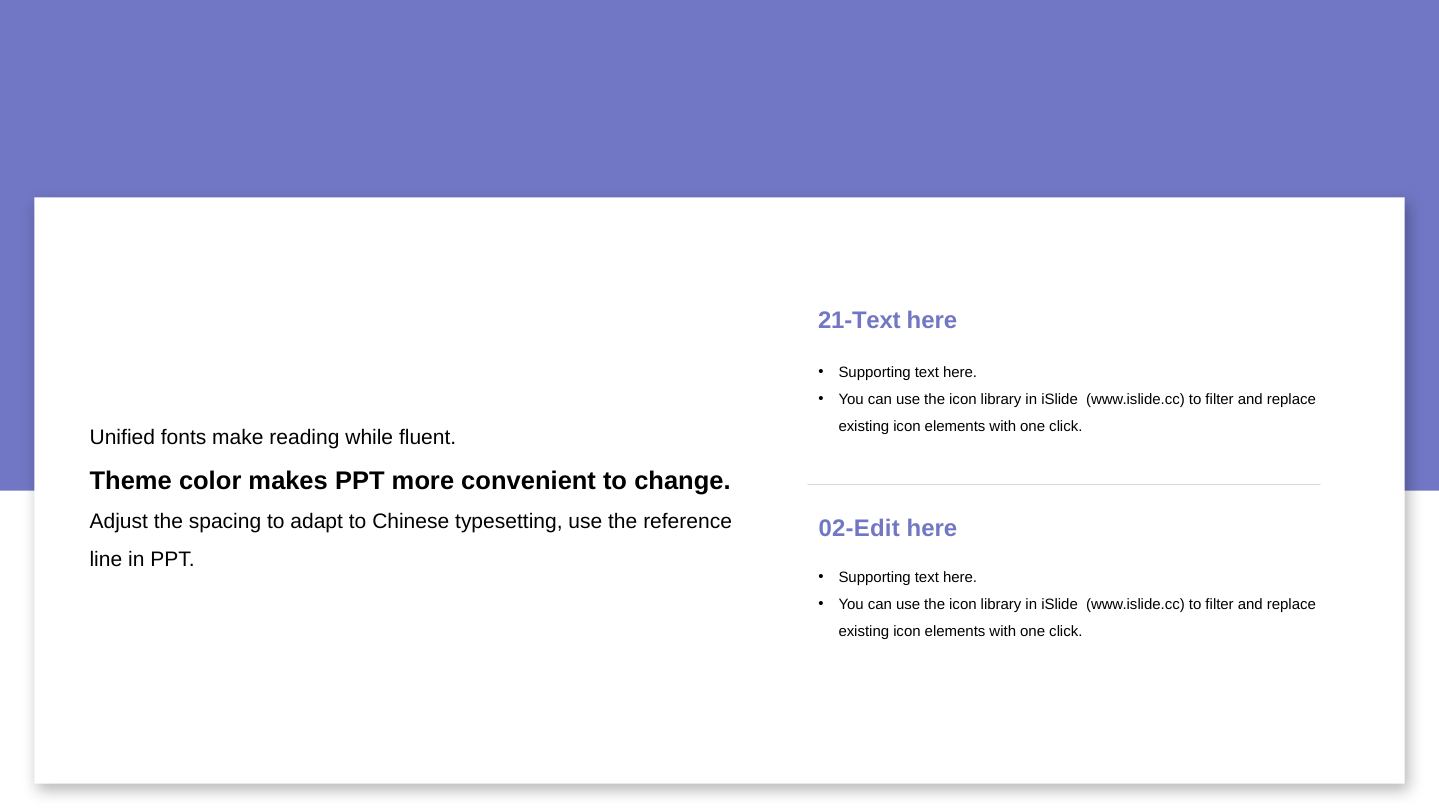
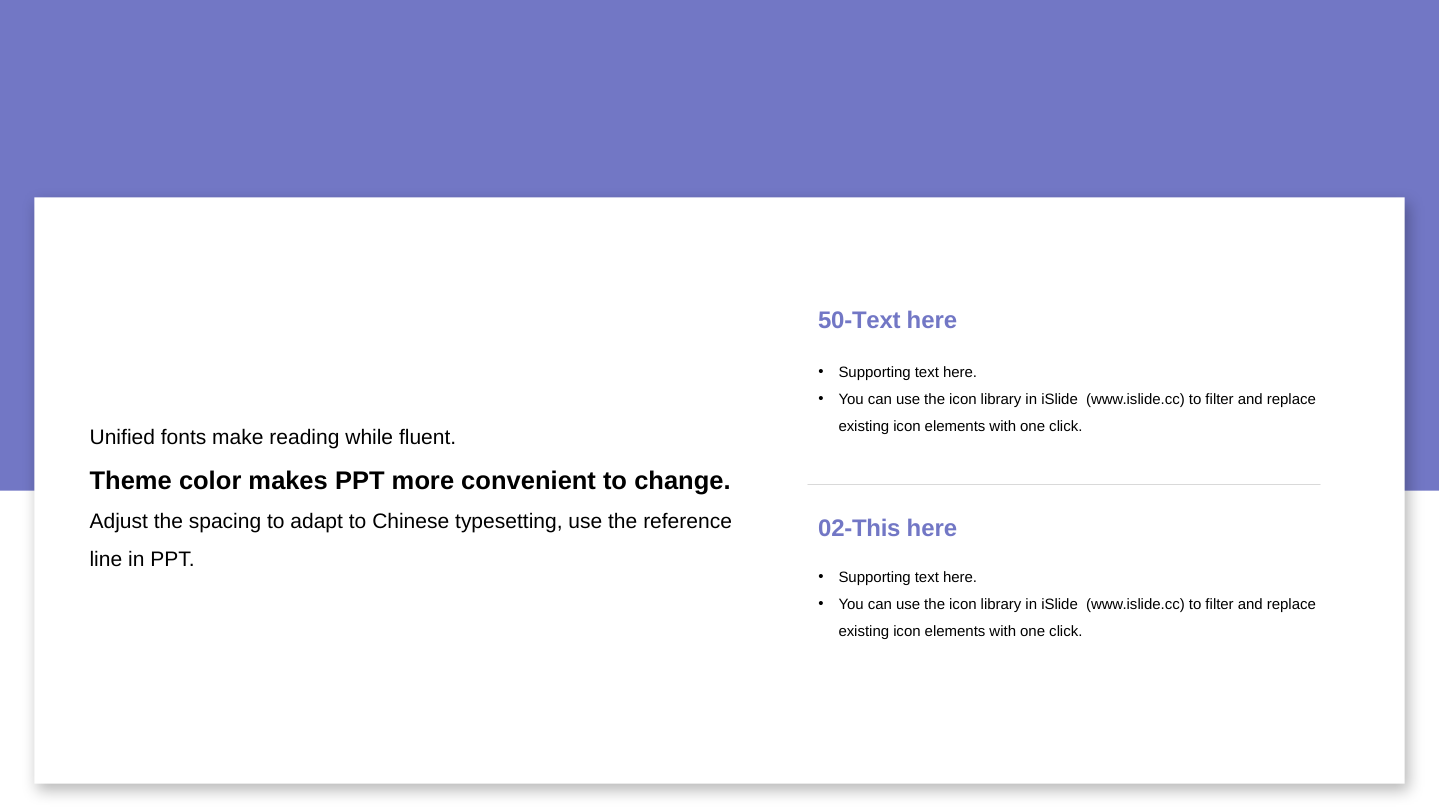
21-Text: 21-Text -> 50-Text
02-Edit: 02-Edit -> 02-This
